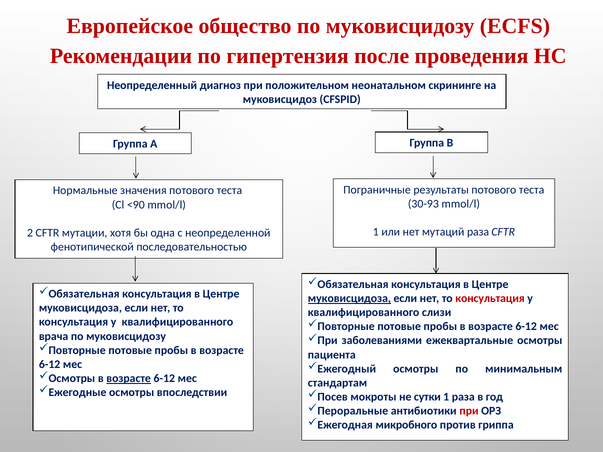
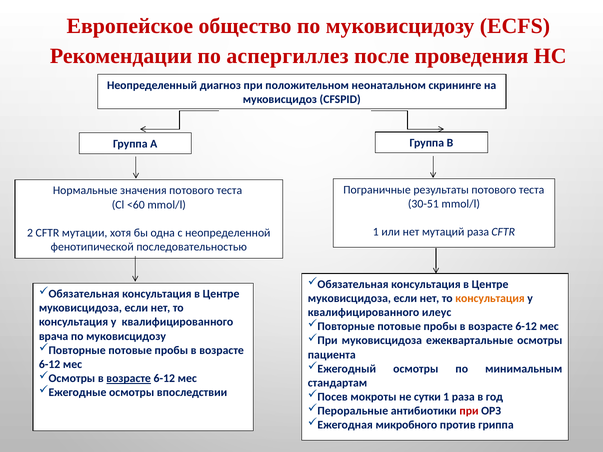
гипертензия: гипертензия -> аспергиллез
30-93: 30-93 -> 30-51
<90: <90 -> <60
муковисцидоза at (349, 299) underline: present -> none
консультация at (490, 299) colour: red -> orange
слизи: слизи -> илеус
заболеваниями at (382, 341): заболеваниями -> муковисцидоза
